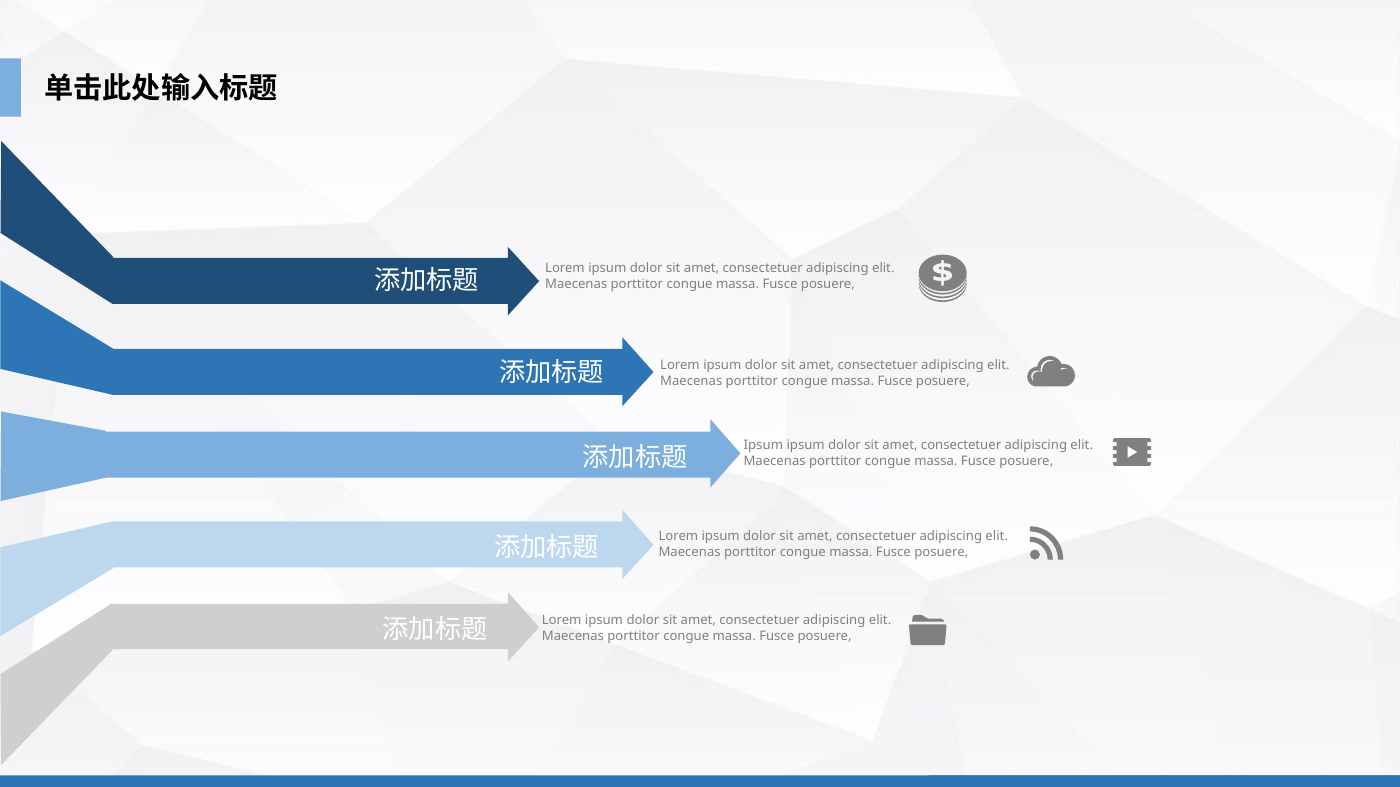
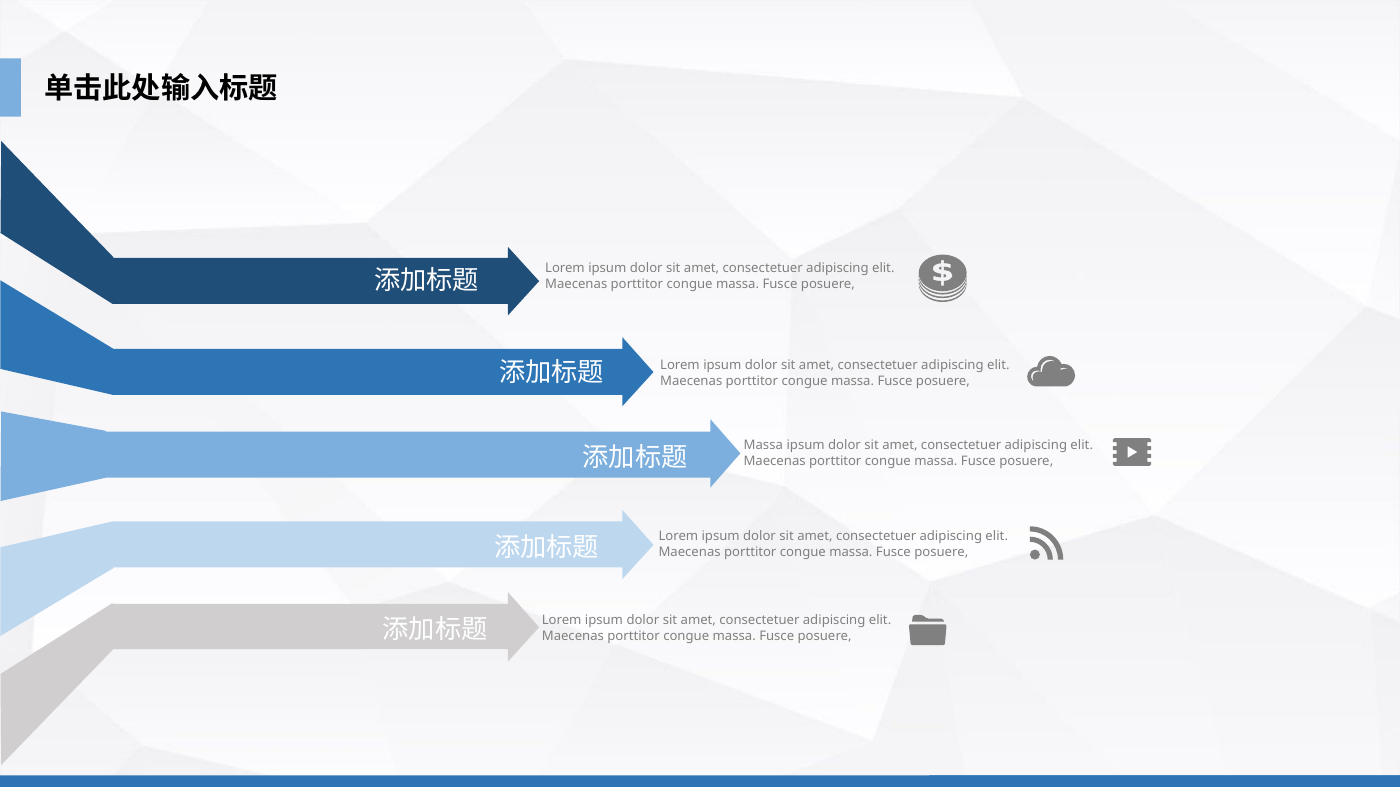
Ipsum at (763, 445): Ipsum -> Massa
